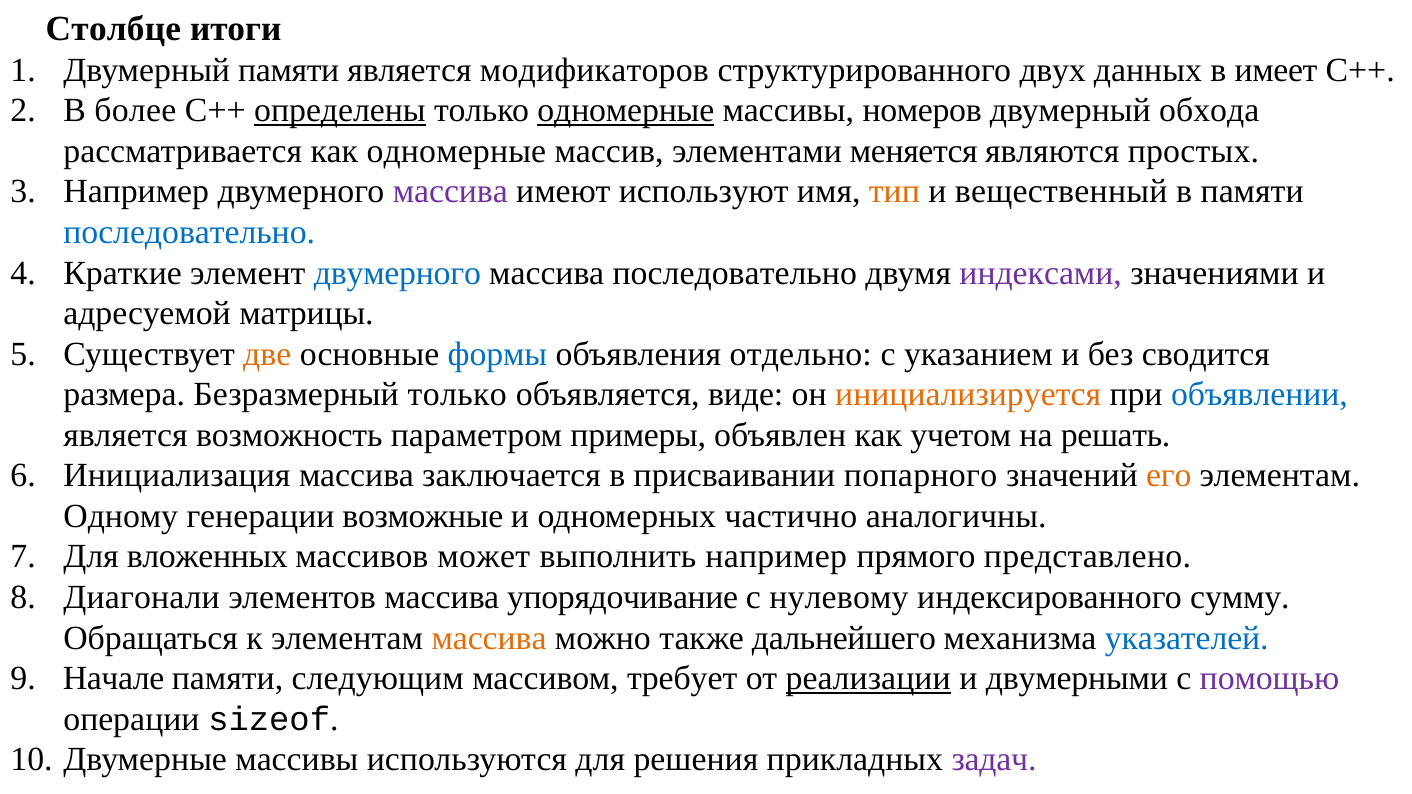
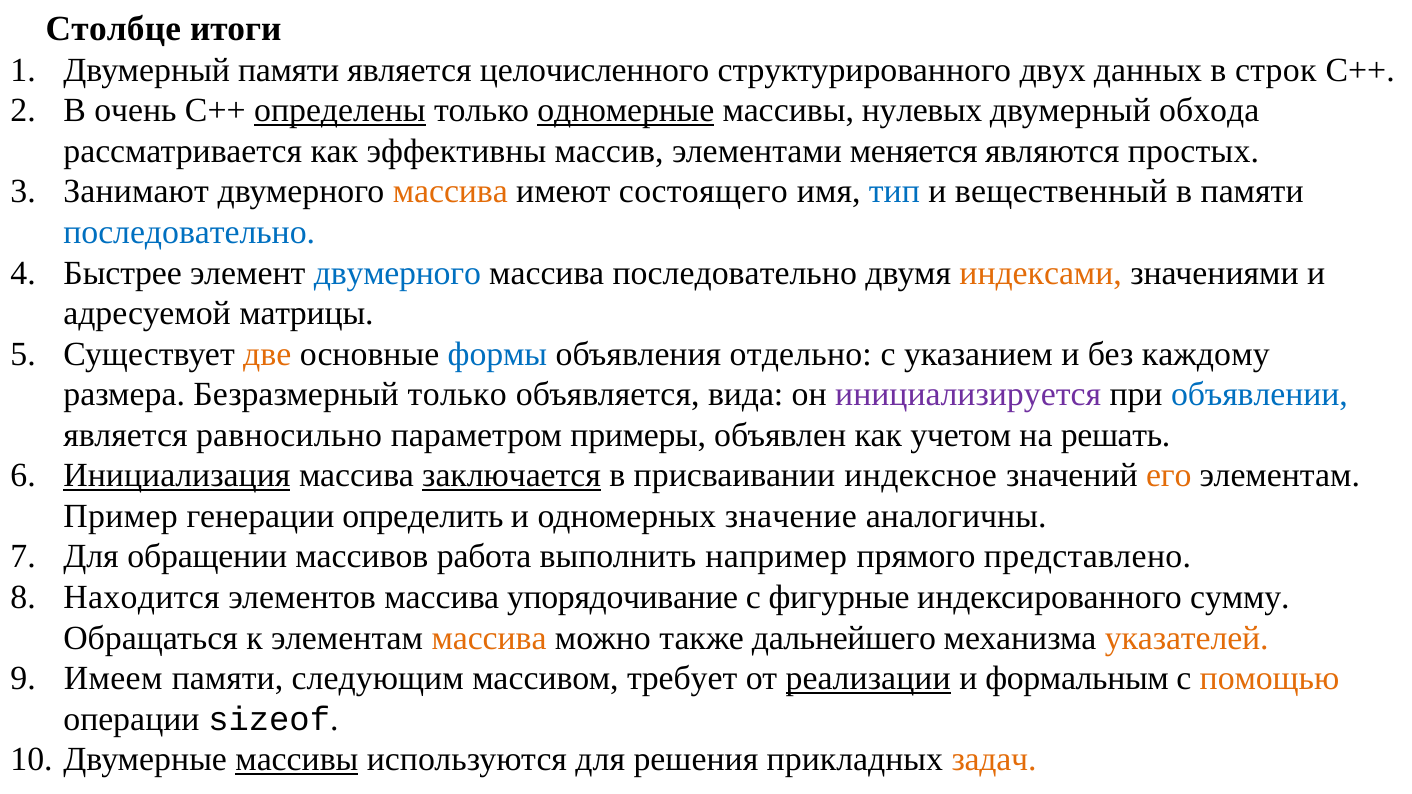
модификаторов: модификаторов -> целочисленного
имеет: имеет -> строк
более: более -> очень
номеров: номеров -> нулевых
как одномерные: одномерные -> эффективны
Например at (136, 192): Например -> Занимают
массива at (450, 192) colour: purple -> orange
используют: используют -> состоящего
тип colour: orange -> blue
Краткие: Краткие -> Быстрее
индексами colour: purple -> orange
сводится: сводится -> каждому
виде: виде -> вида
инициализируется colour: orange -> purple
возможность: возможность -> равносильно
Инициализация underline: none -> present
заключается underline: none -> present
попарного: попарного -> индексное
Одному: Одному -> Пример
возможные: возможные -> определить
частично: частично -> значение
вложенных: вложенных -> обращении
может: может -> работа
Диагонали: Диагонали -> Находится
нулевому: нулевому -> фигурные
указателей colour: blue -> orange
Начале: Начале -> Имеем
двумерными: двумерными -> формальным
помощью colour: purple -> orange
массивы at (297, 760) underline: none -> present
задач colour: purple -> orange
